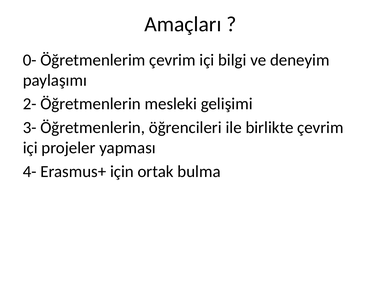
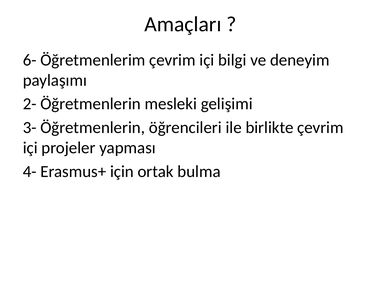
0-: 0- -> 6-
